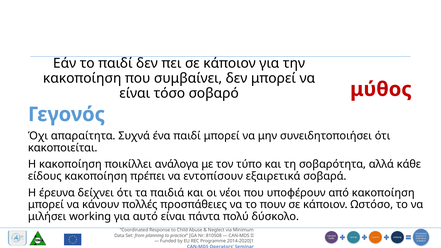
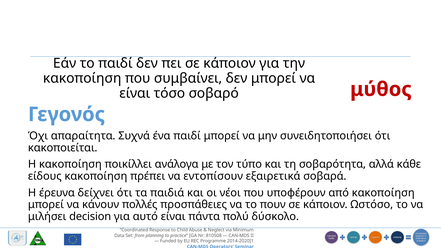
working: working -> decision
